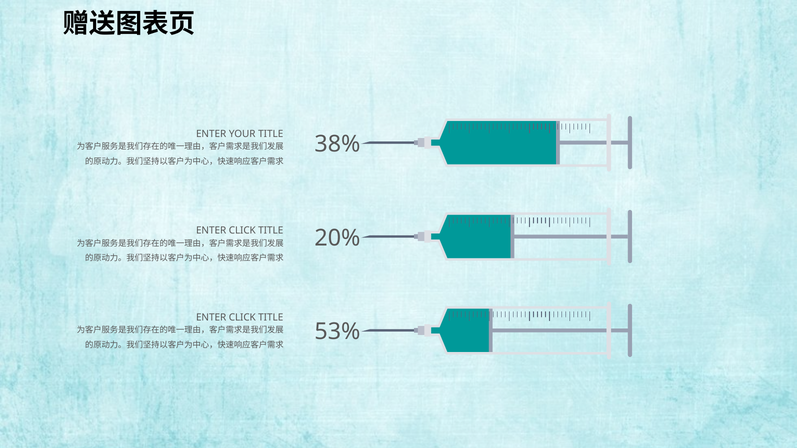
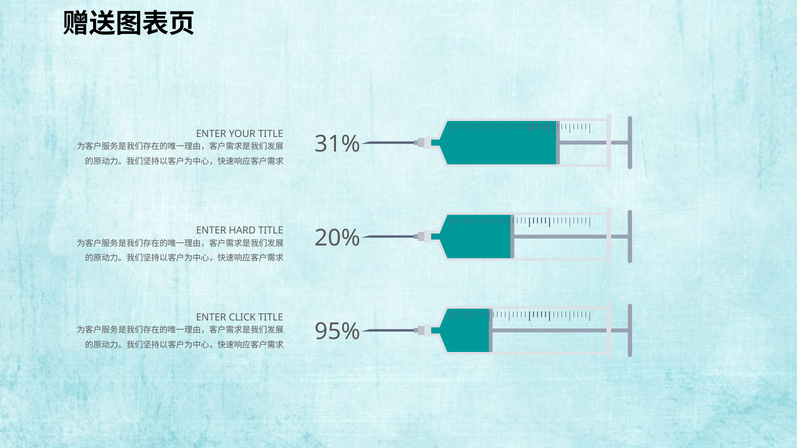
38%: 38% -> 31%
CLICK at (242, 231): CLICK -> HARD
53%: 53% -> 95%
